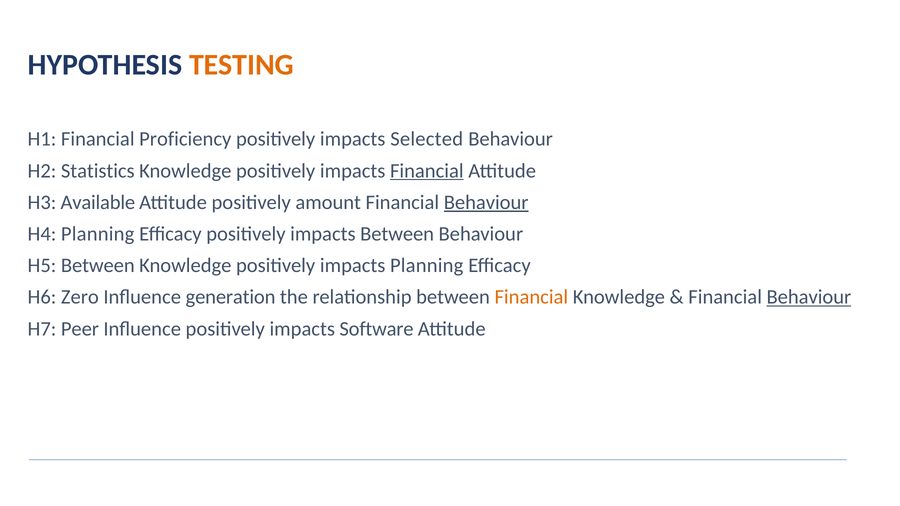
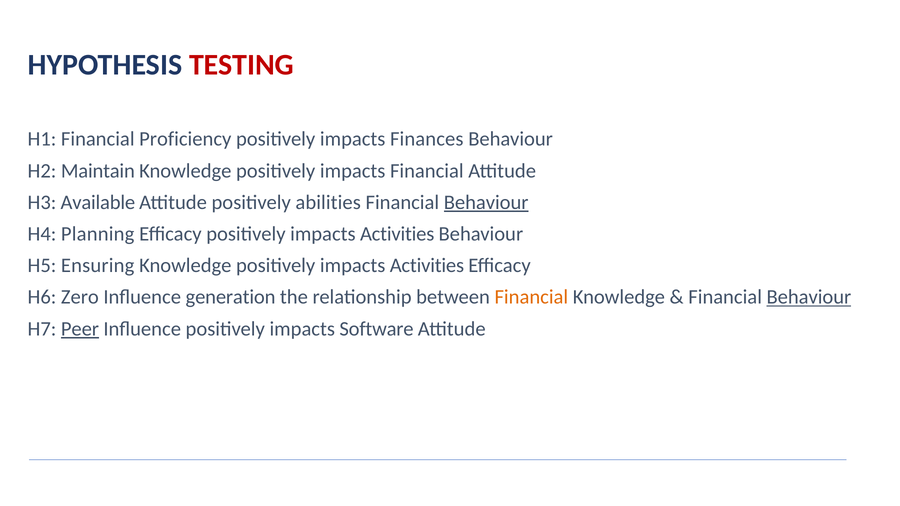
TESTING colour: orange -> red
Selected: Selected -> Finances
Statistics: Statistics -> Maintain
Financial at (427, 171) underline: present -> none
amount: amount -> abilities
Efficacy positively impacts Between: Between -> Activities
H5 Between: Between -> Ensuring
Knowledge positively impacts Planning: Planning -> Activities
Peer underline: none -> present
